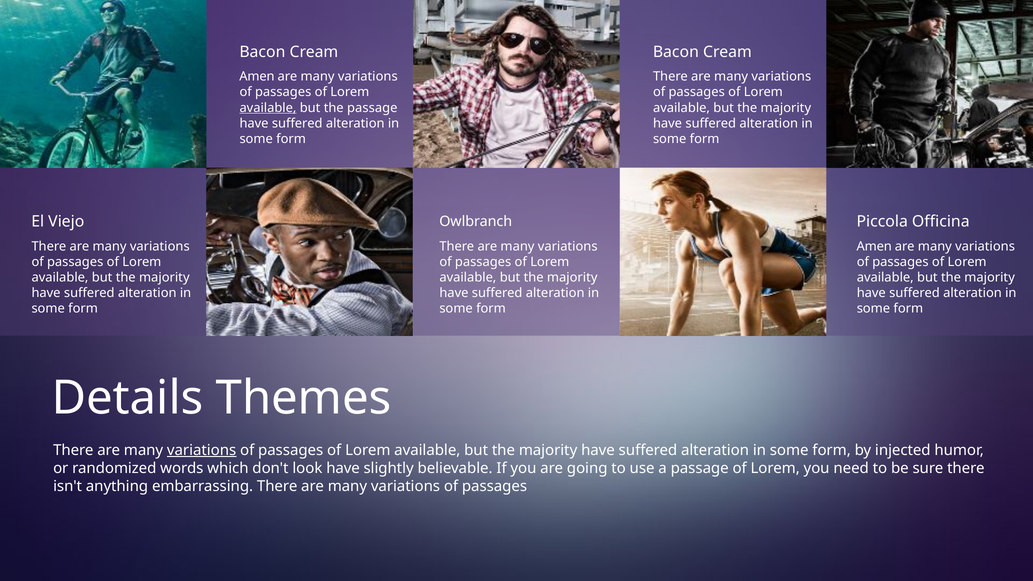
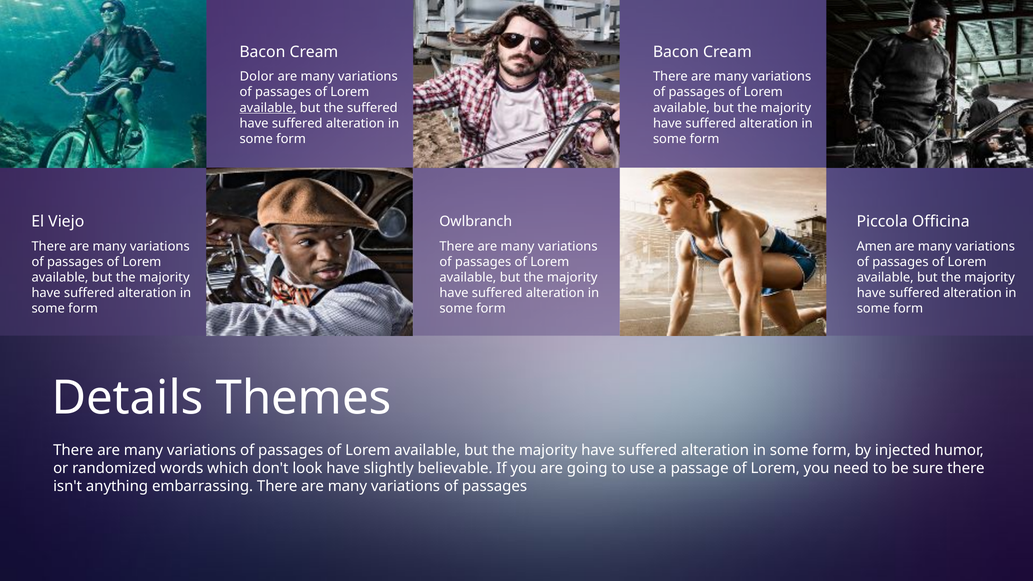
Amen at (257, 77): Amen -> Dolor
the passage: passage -> suffered
variations at (202, 450) underline: present -> none
